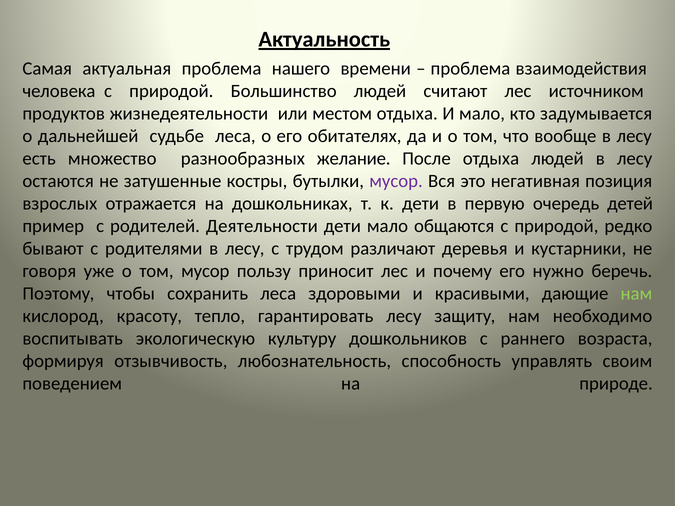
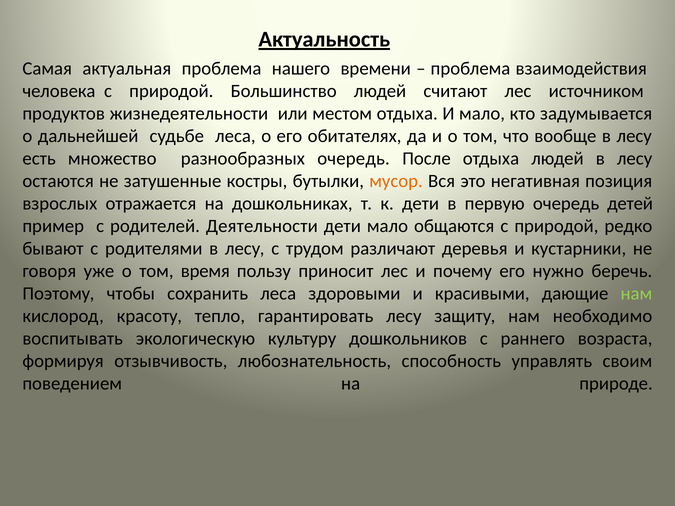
разнообразных желание: желание -> очередь
мусор at (396, 181) colour: purple -> orange
том мусор: мусор -> время
